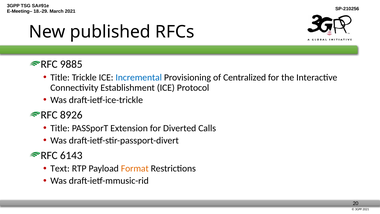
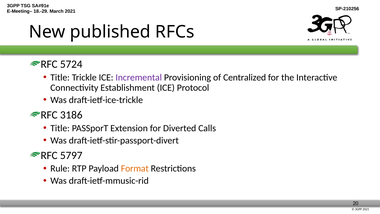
9885: 9885 -> 5724
Incremental colour: blue -> purple
8926: 8926 -> 3186
6143: 6143 -> 5797
Text: Text -> Rule
